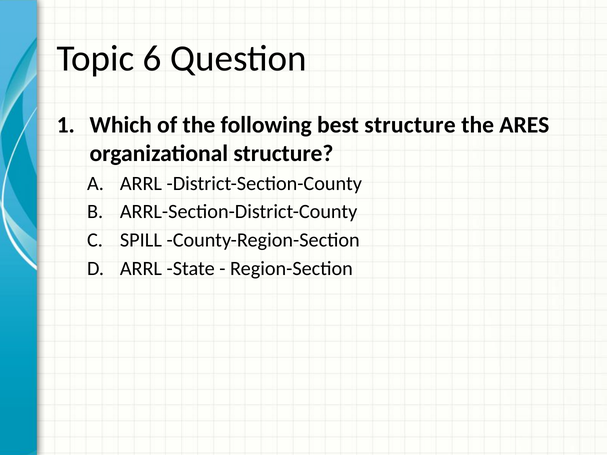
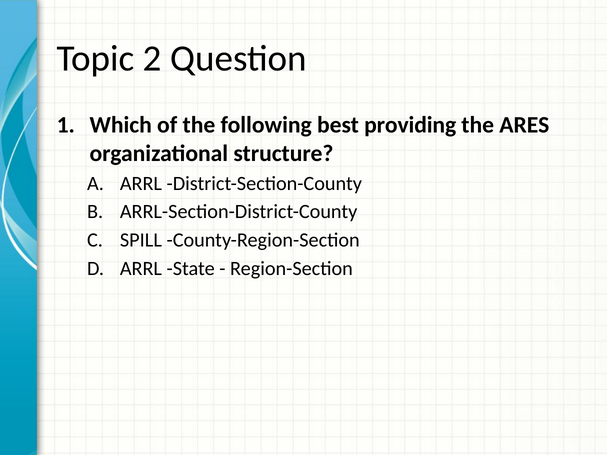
6: 6 -> 2
best structure: structure -> providing
